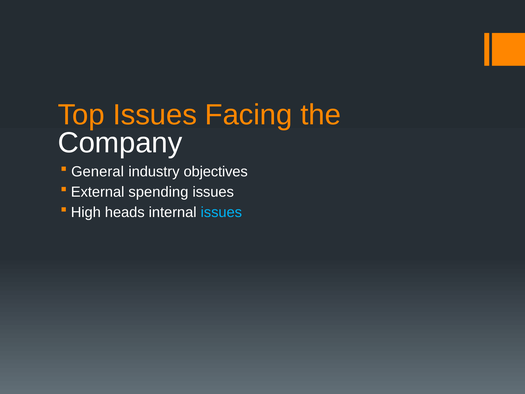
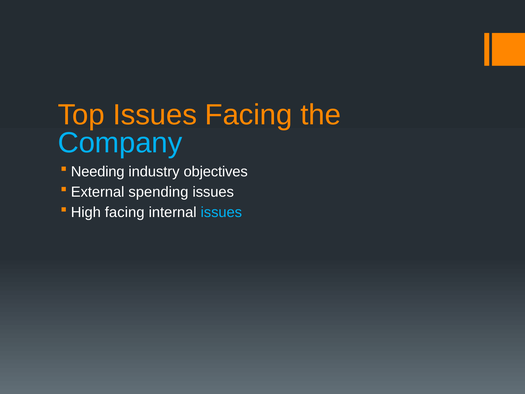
Company colour: white -> light blue
General: General -> Needing
High heads: heads -> facing
